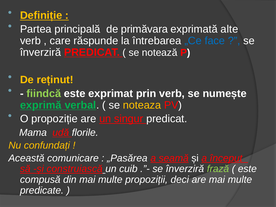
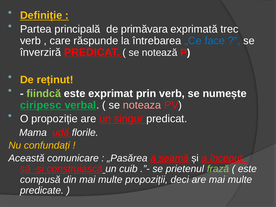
alte: alte -> trec
exprimă: exprimă -> ciripesc
noteaza colour: yellow -> pink
înverziră at (185, 169): înverziră -> prietenul
